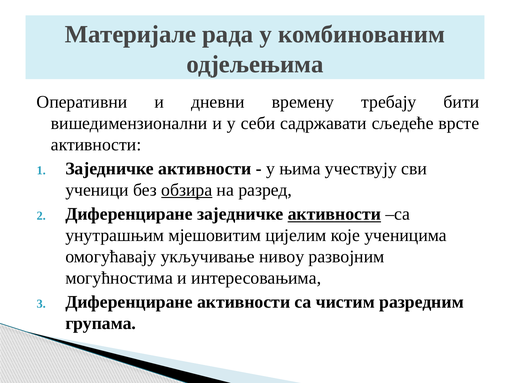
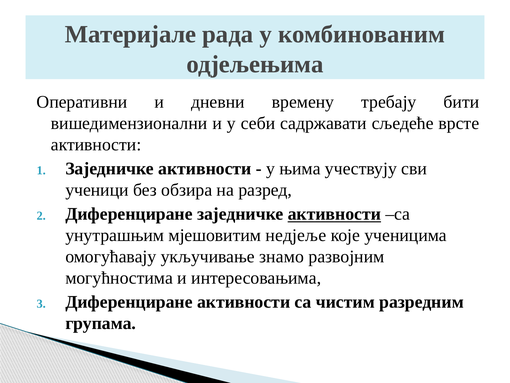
обзира underline: present -> none
цијелим: цијелим -> недјеље
нивоу: нивоу -> знамо
